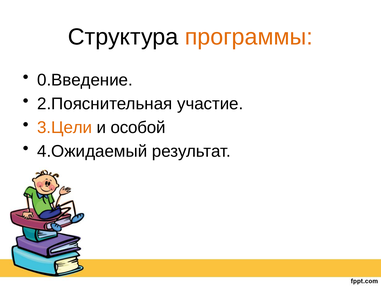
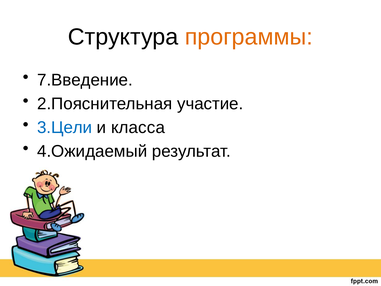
0.Введение: 0.Введение -> 7.Введение
3.Цели colour: orange -> blue
особой: особой -> класса
